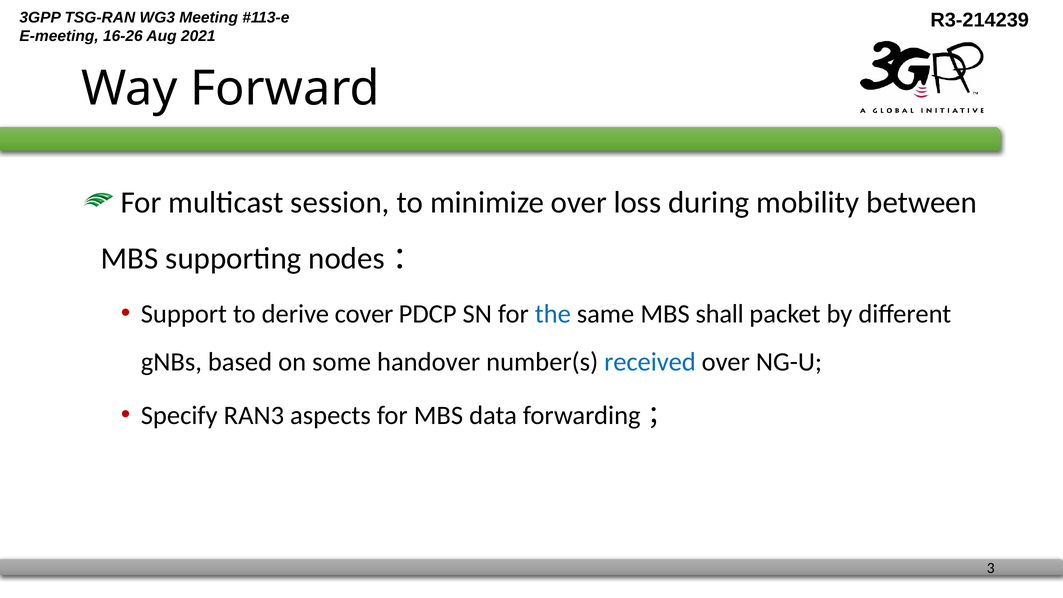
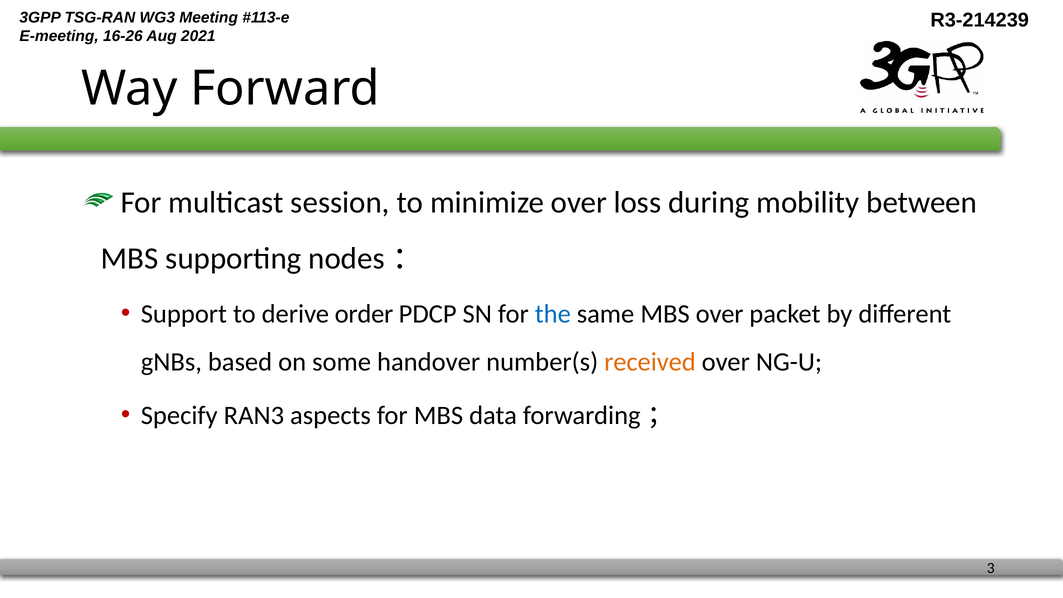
cover: cover -> order
MBS shall: shall -> over
received colour: blue -> orange
